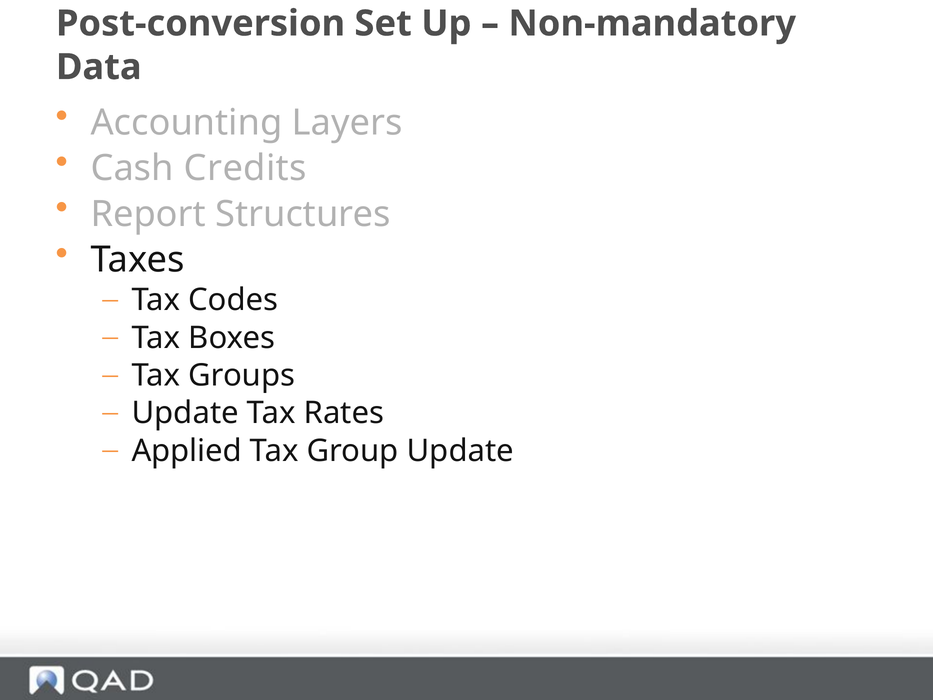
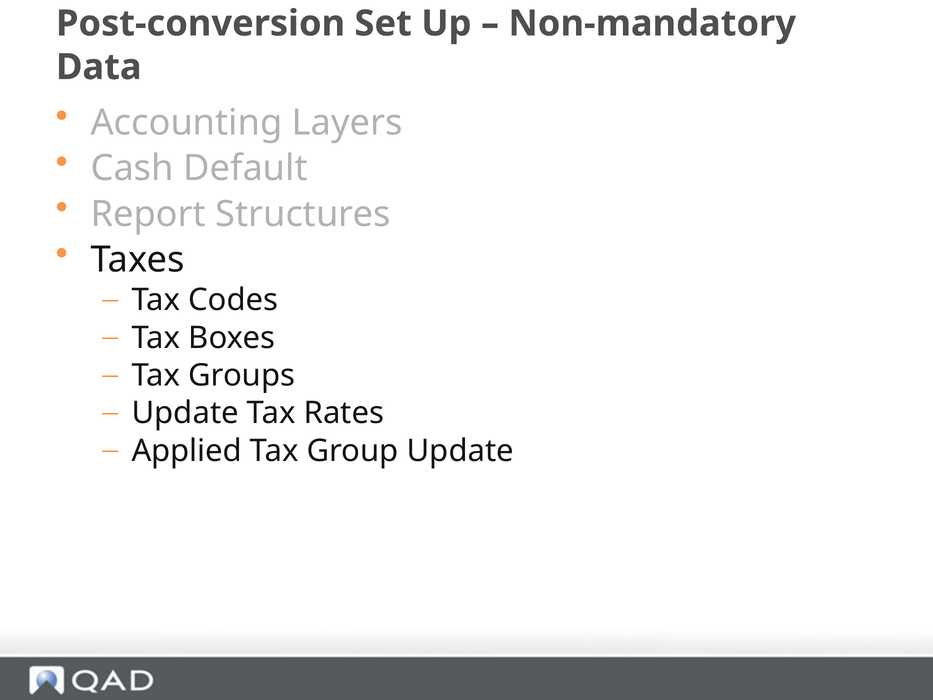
Credits: Credits -> Default
